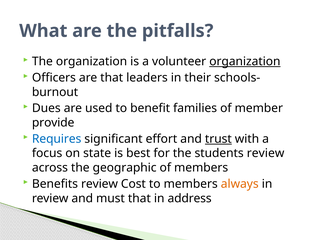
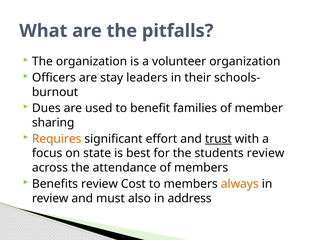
organization at (245, 61) underline: present -> none
are that: that -> stay
provide: provide -> sharing
Requires colour: blue -> orange
geographic: geographic -> attendance
must that: that -> also
